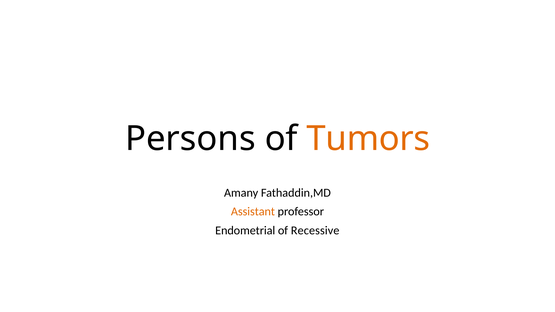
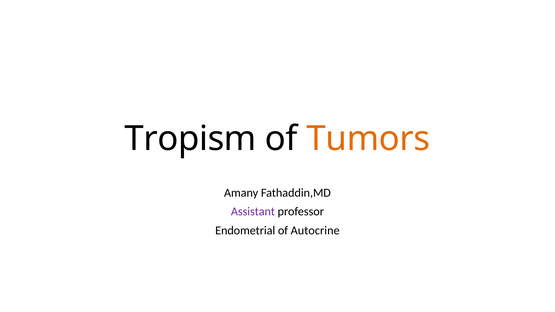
Persons: Persons -> Tropism
Assistant colour: orange -> purple
Recessive: Recessive -> Autocrine
